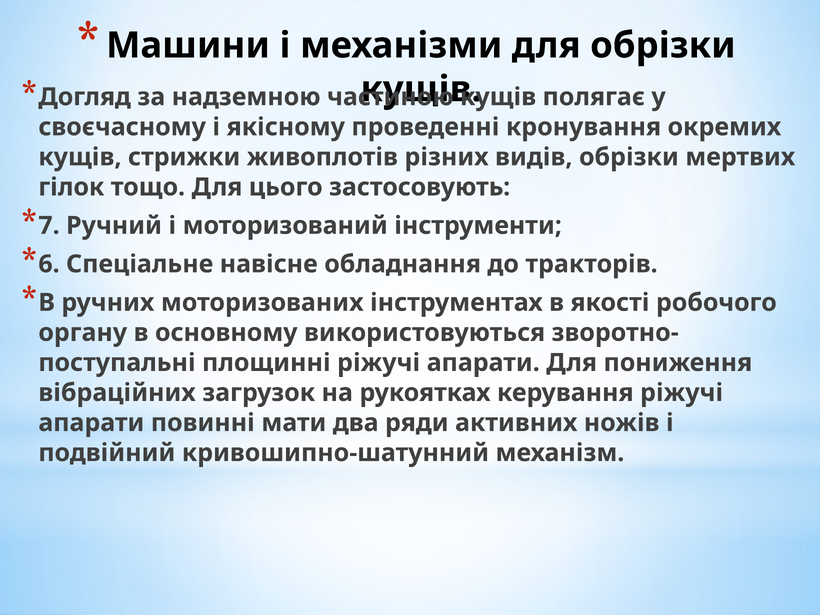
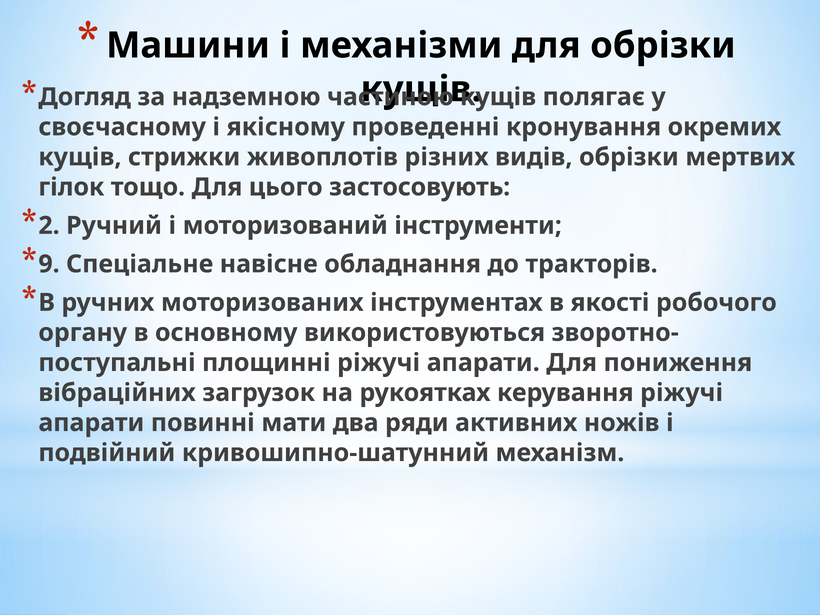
7: 7 -> 2
6: 6 -> 9
